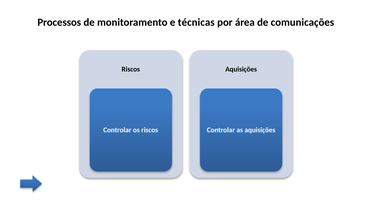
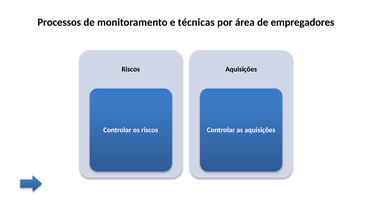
comunicações: comunicações -> empregadores
